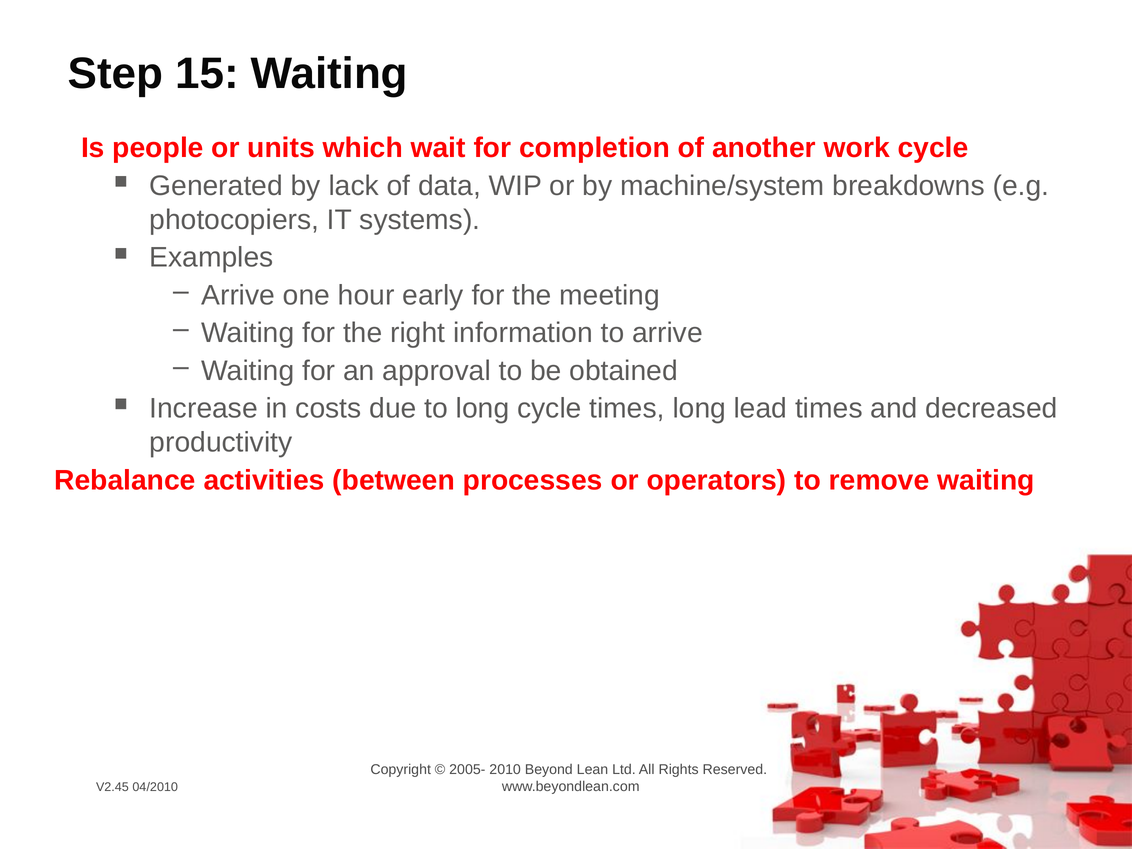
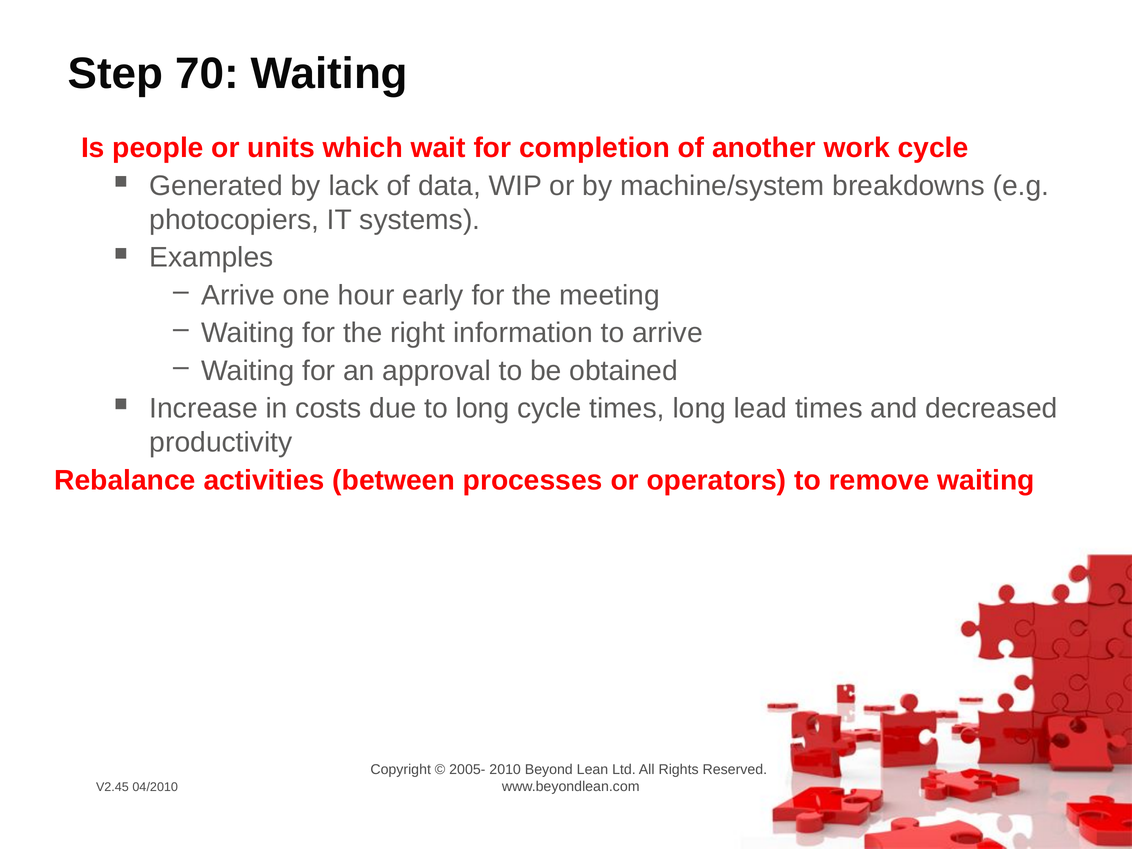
15: 15 -> 70
